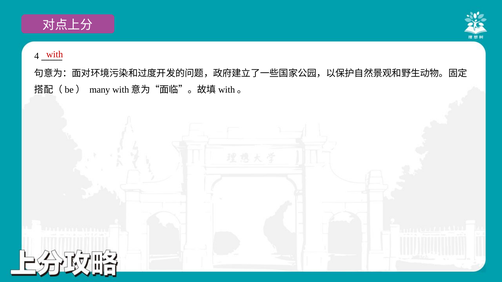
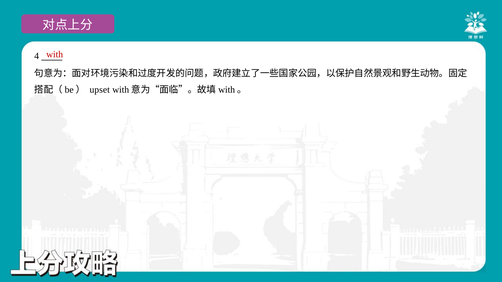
many: many -> upset
